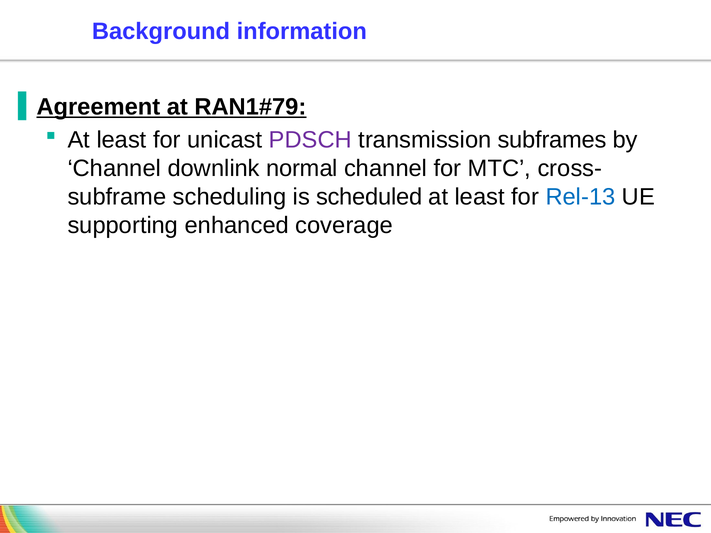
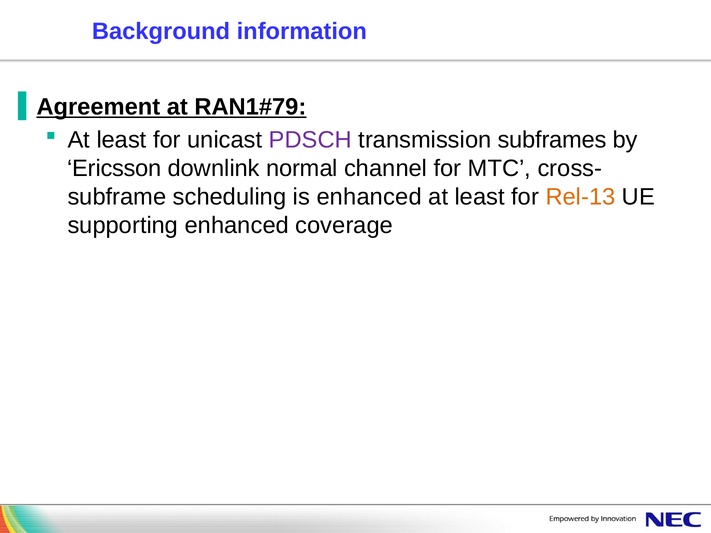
Channel at (114, 169): Channel -> Ericsson
is scheduled: scheduled -> enhanced
Rel-13 colour: blue -> orange
